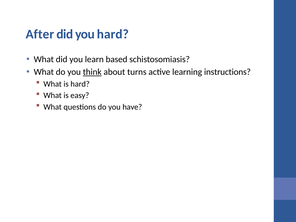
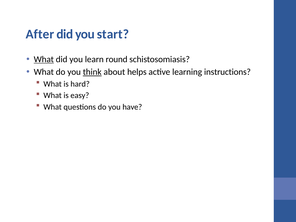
you hard: hard -> start
What at (44, 59) underline: none -> present
based: based -> round
turns: turns -> helps
